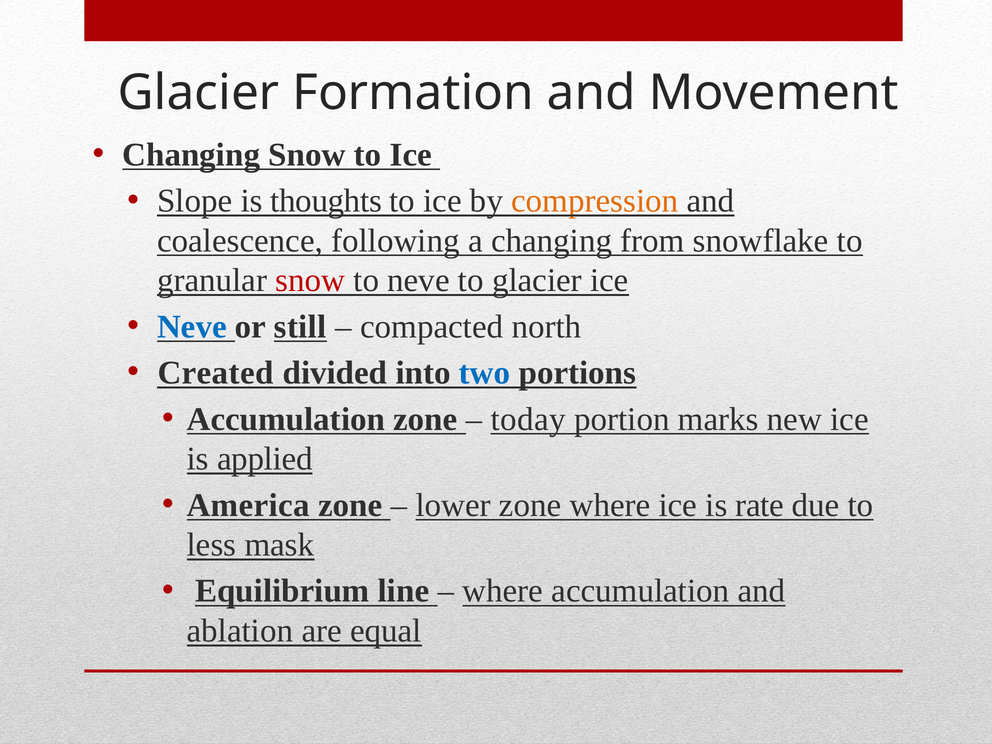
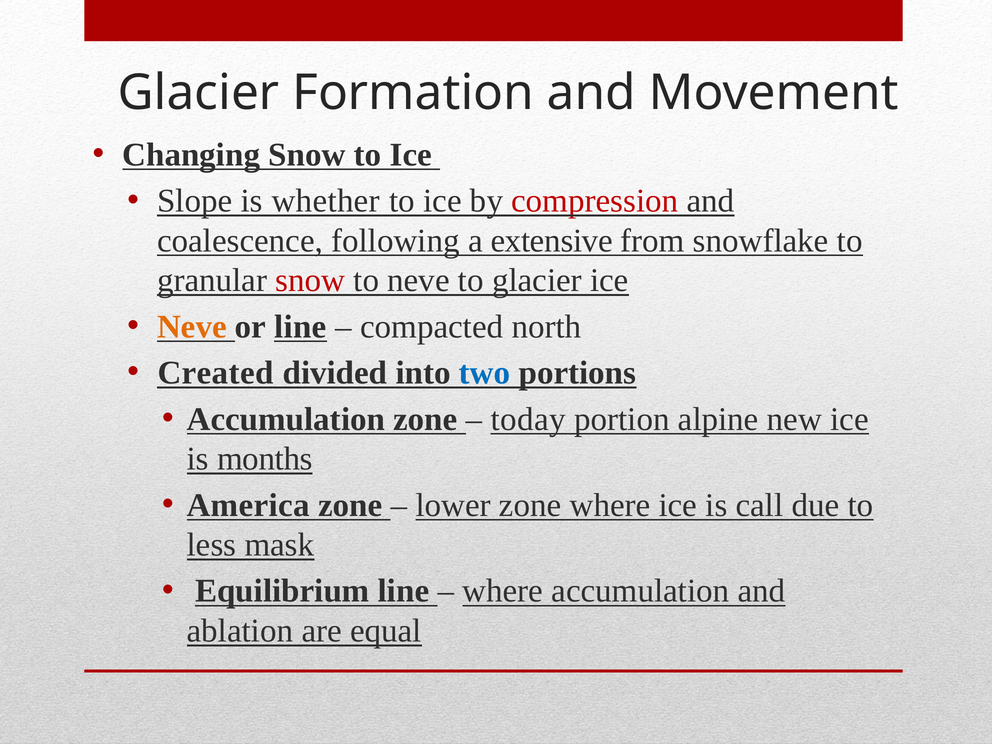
thoughts: thoughts -> whether
compression colour: orange -> red
a changing: changing -> extensive
Neve at (192, 327) colour: blue -> orange
or still: still -> line
marks: marks -> alpine
applied: applied -> months
rate: rate -> call
